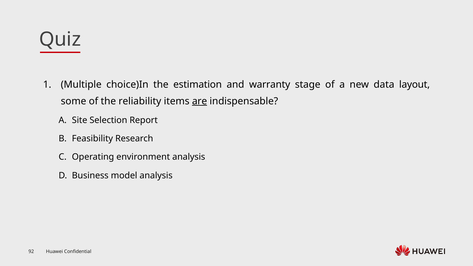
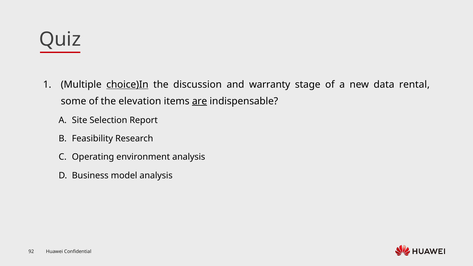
choice)In underline: none -> present
estimation: estimation -> discussion
layout: layout -> rental
reliability: reliability -> elevation
